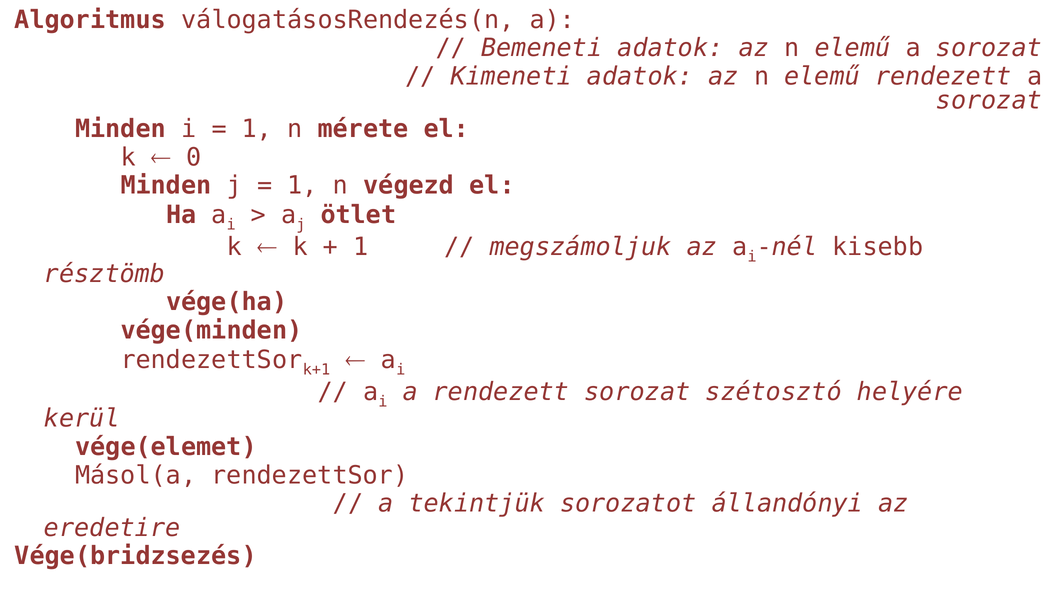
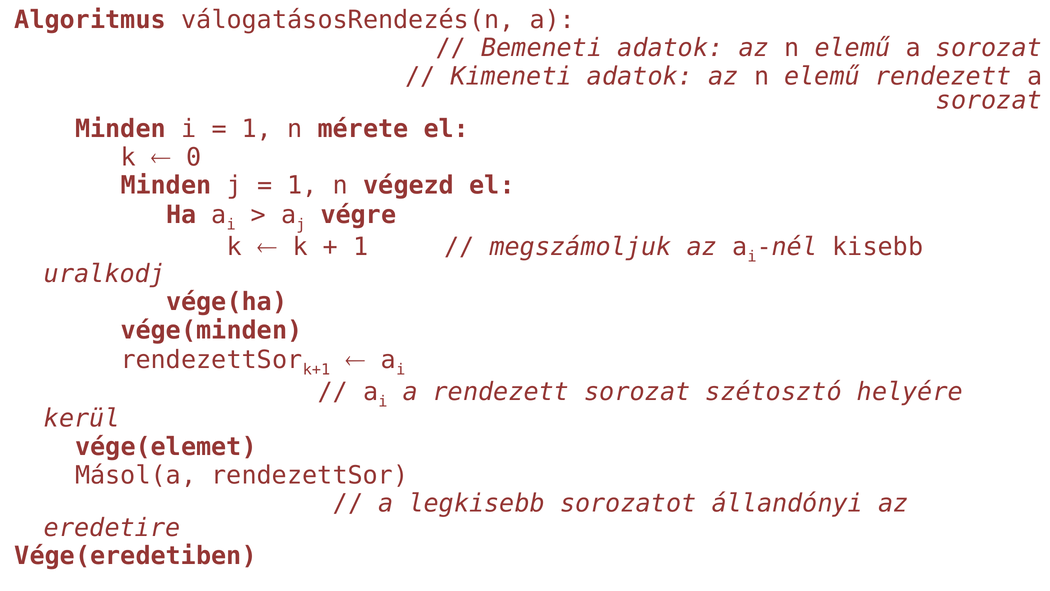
ötlet: ötlet -> végre
résztömb: résztömb -> uralkodj
tekintjük: tekintjük -> legkisebb
Vége(bridzsezés: Vége(bridzsezés -> Vége(eredetiben
